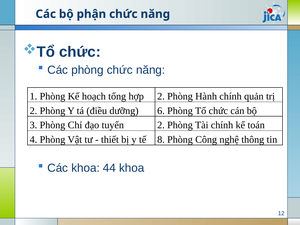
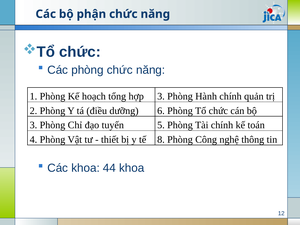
hợp 2: 2 -> 3
tuyến 2: 2 -> 5
